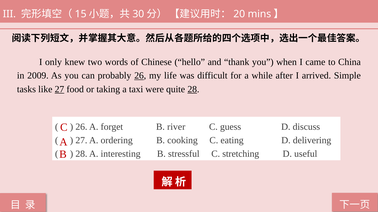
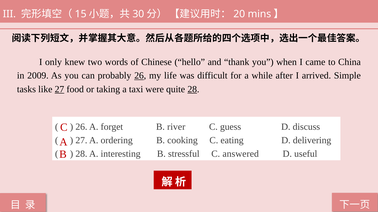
stretching: stretching -> answered
